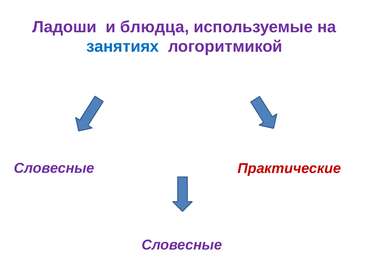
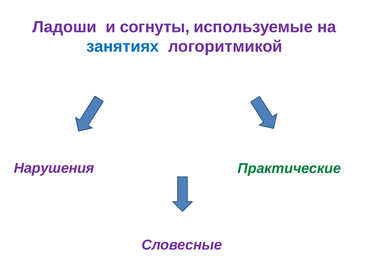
блюдца: блюдца -> согнуты
Словесные at (54, 168): Словесные -> Нарушения
Практические colour: red -> green
